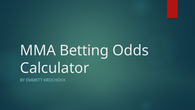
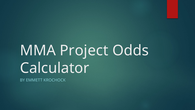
Betting: Betting -> Project
